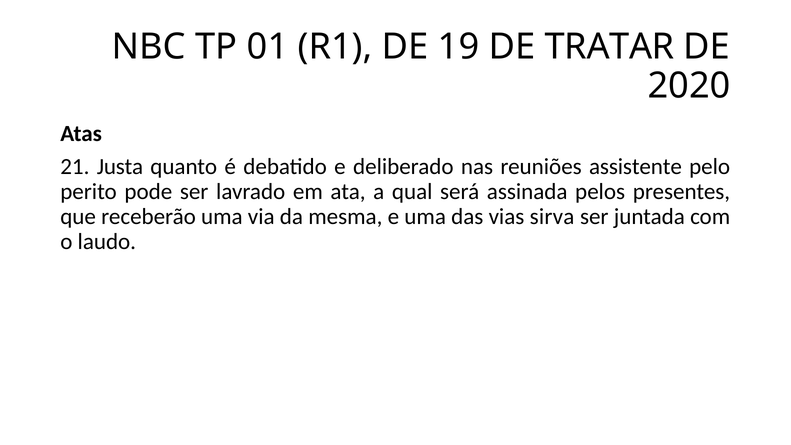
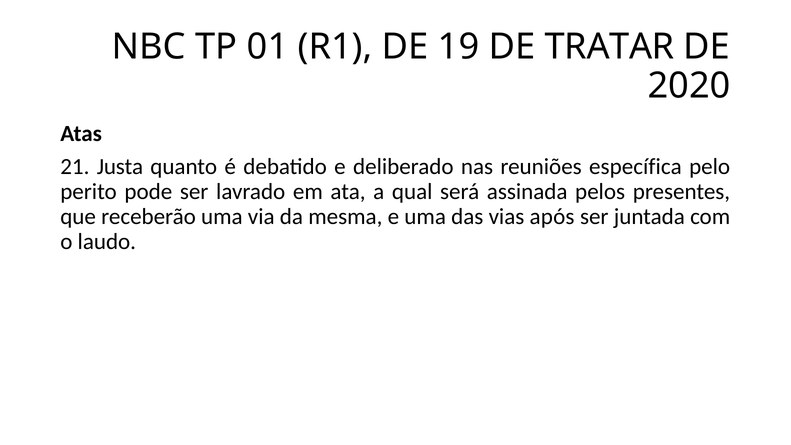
assistente: assistente -> específica
sirva: sirva -> após
